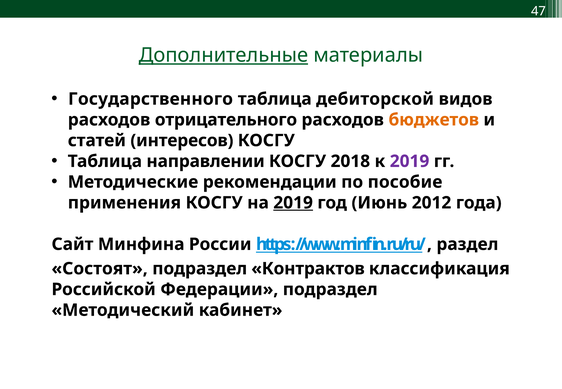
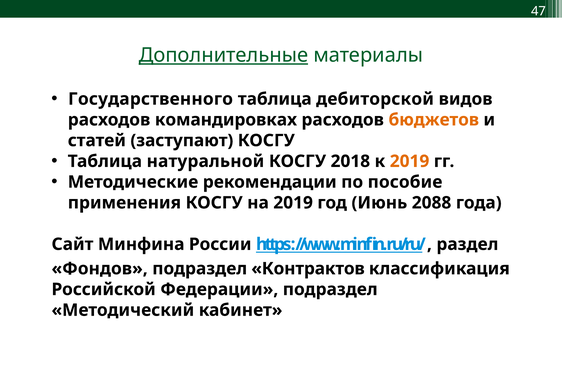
отрицательного: отрицательного -> командировках
интересов: интересов -> заступают
направлении: направлении -> натуральной
2019 at (410, 161) colour: purple -> orange
2019 at (293, 203) underline: present -> none
2012: 2012 -> 2088
Состоят: Состоят -> Фондов
